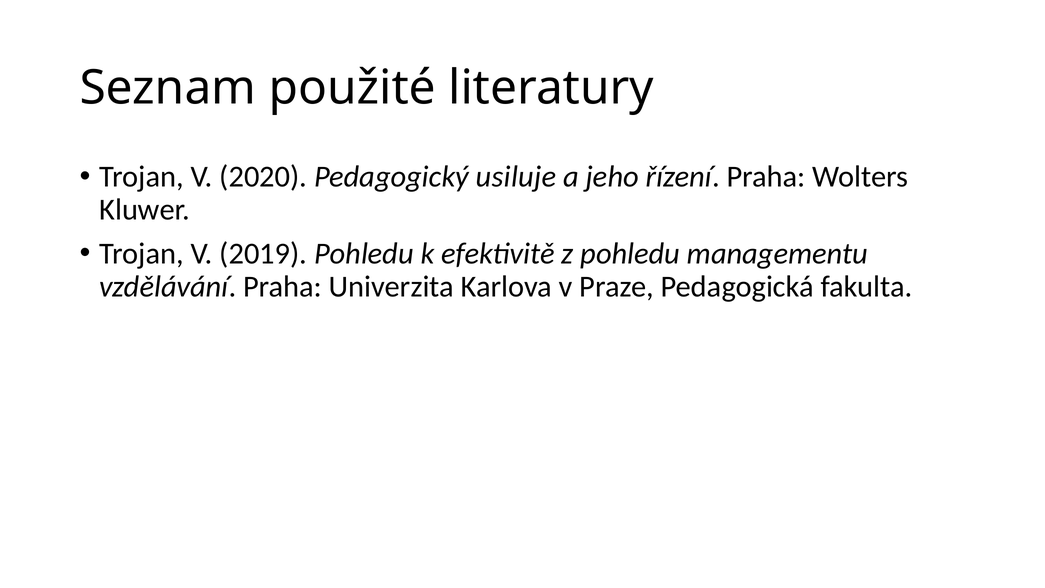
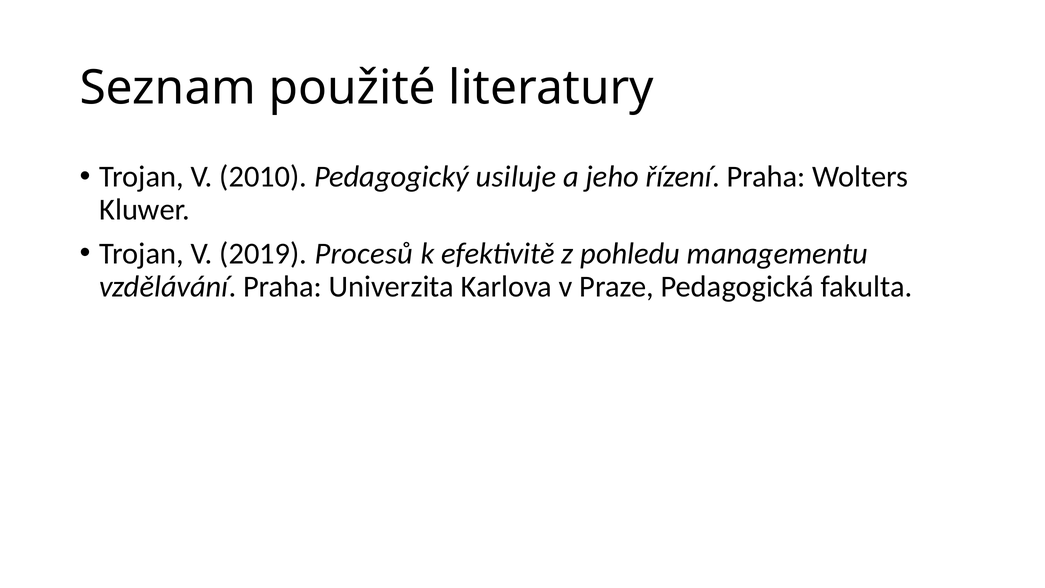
2020: 2020 -> 2010
2019 Pohledu: Pohledu -> Procesů
